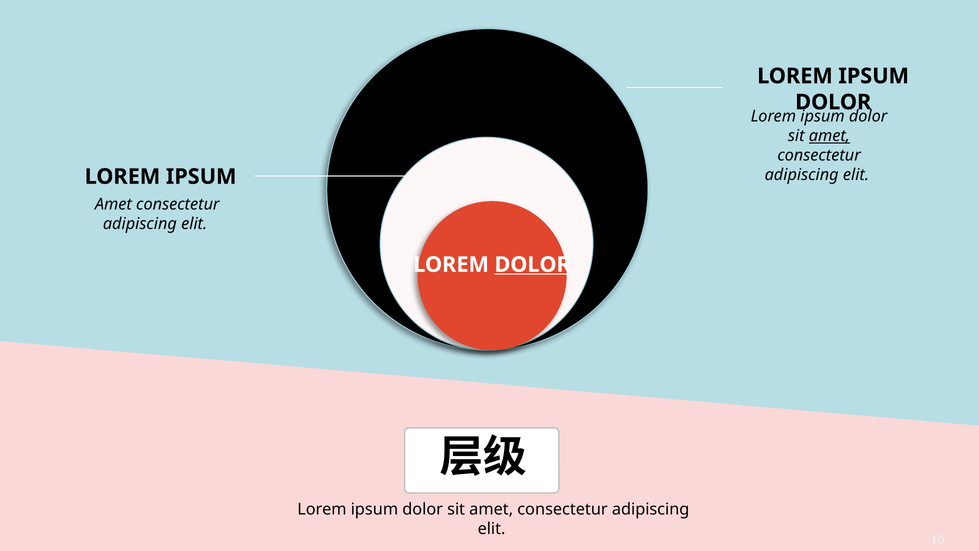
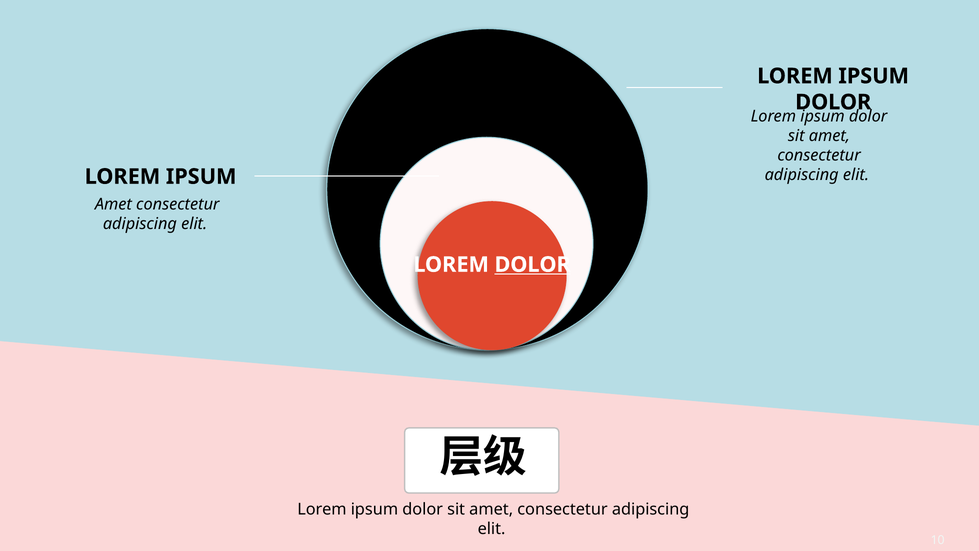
amet at (829, 136) underline: present -> none
